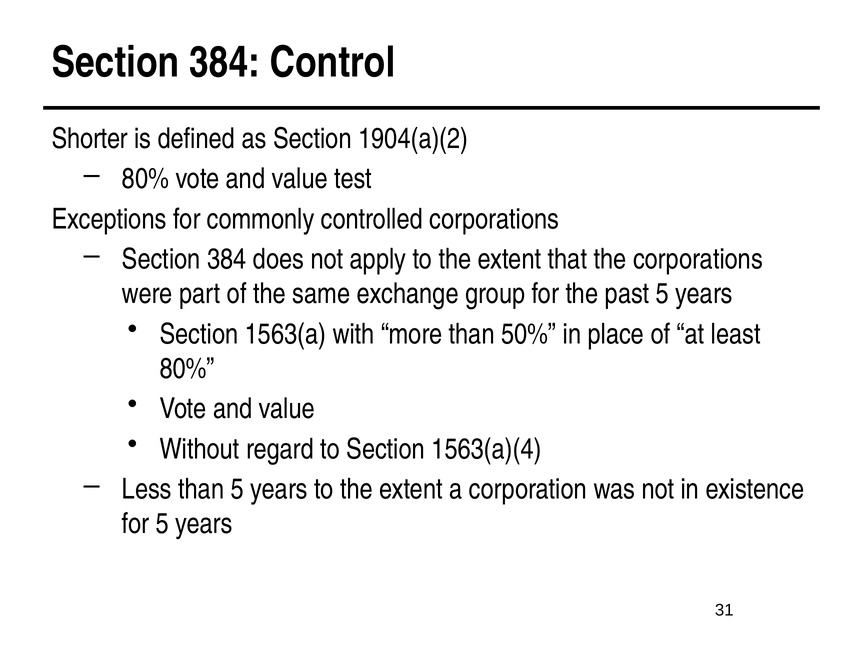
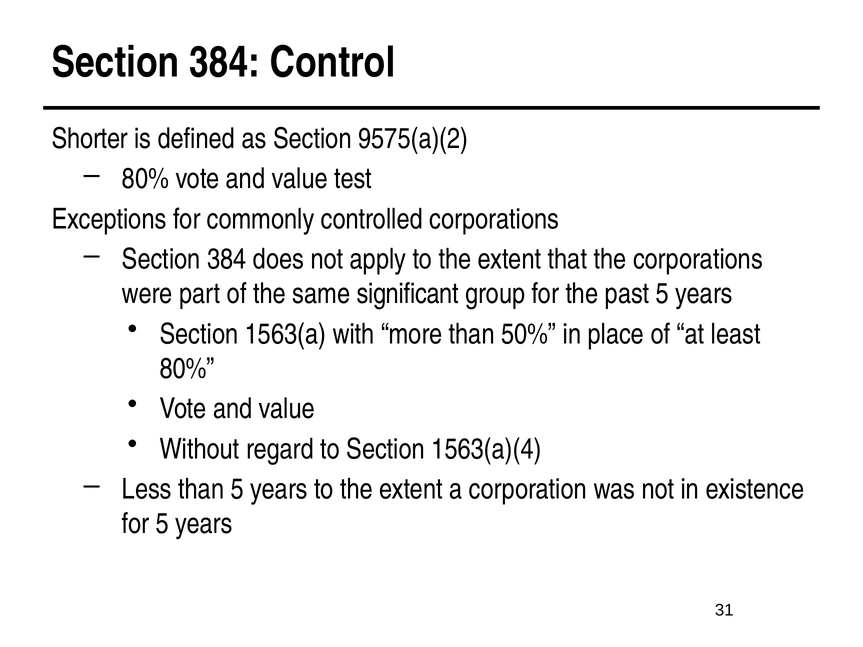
1904(a)(2: 1904(a)(2 -> 9575(a)(2
exchange: exchange -> significant
